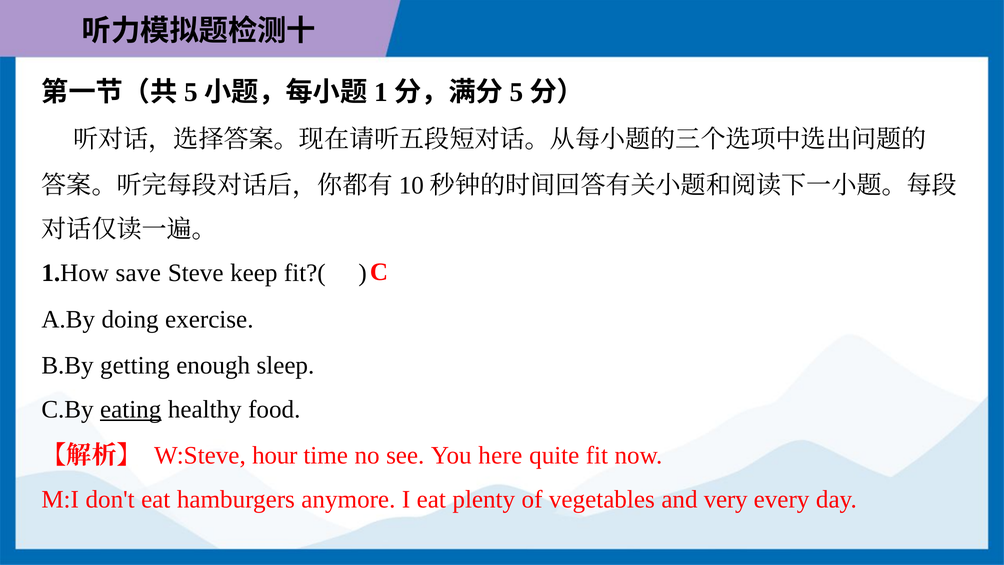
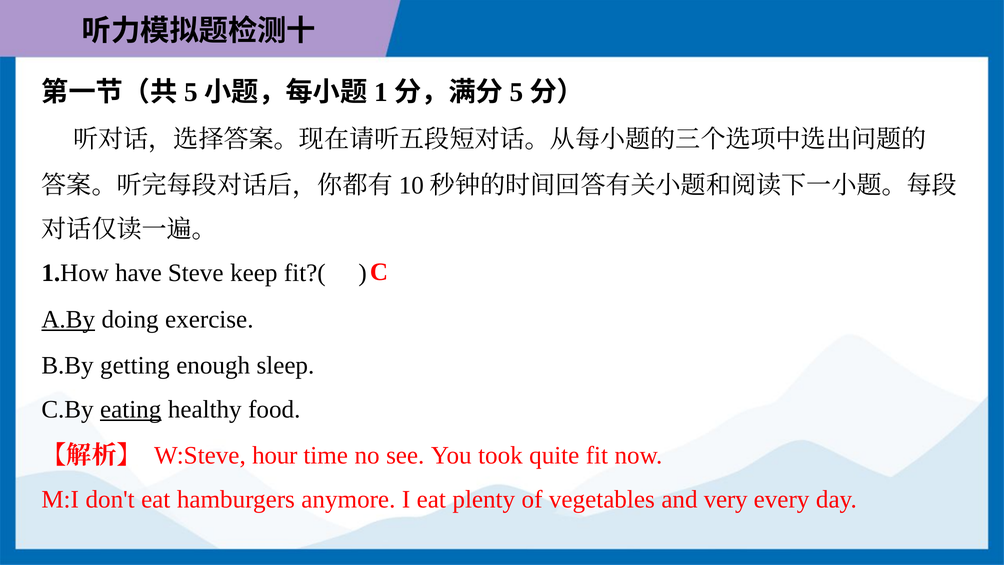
save: save -> have
A.By underline: none -> present
here: here -> took
